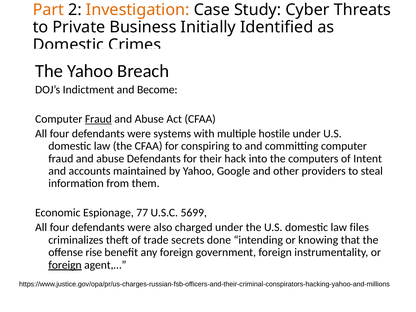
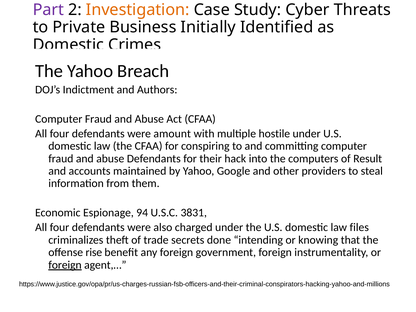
Part colour: orange -> purple
Become: Become -> Authors
Fraud at (98, 119) underline: present -> none
systems: systems -> amount
Intent: Intent -> Result
77: 77 -> 94
5699: 5699 -> 3831
